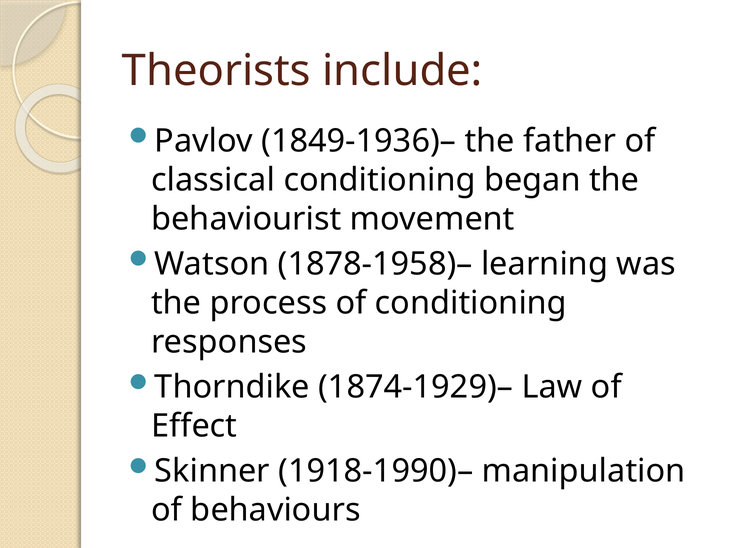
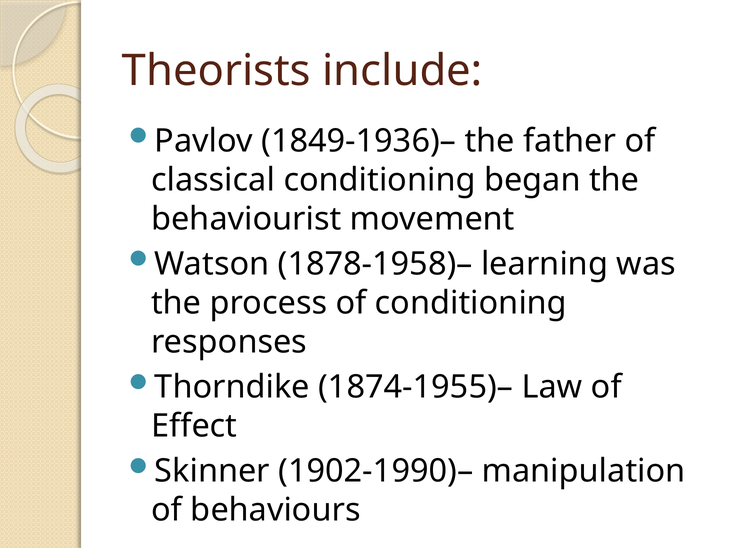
1874-1929)–: 1874-1929)– -> 1874-1955)–
1918-1990)–: 1918-1990)– -> 1902-1990)–
